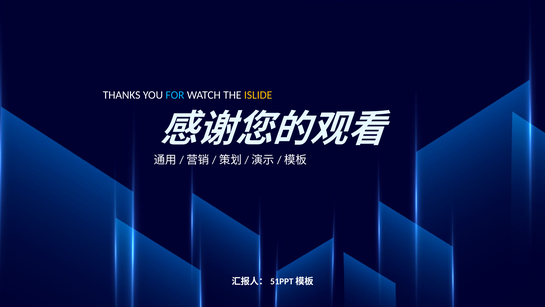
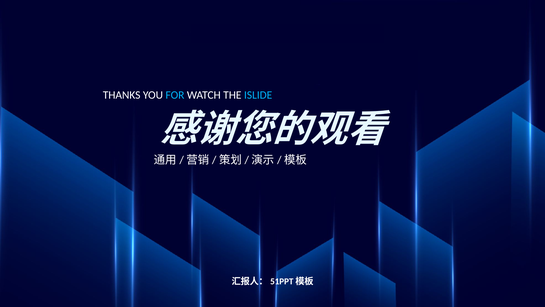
ISLIDE colour: yellow -> light blue
